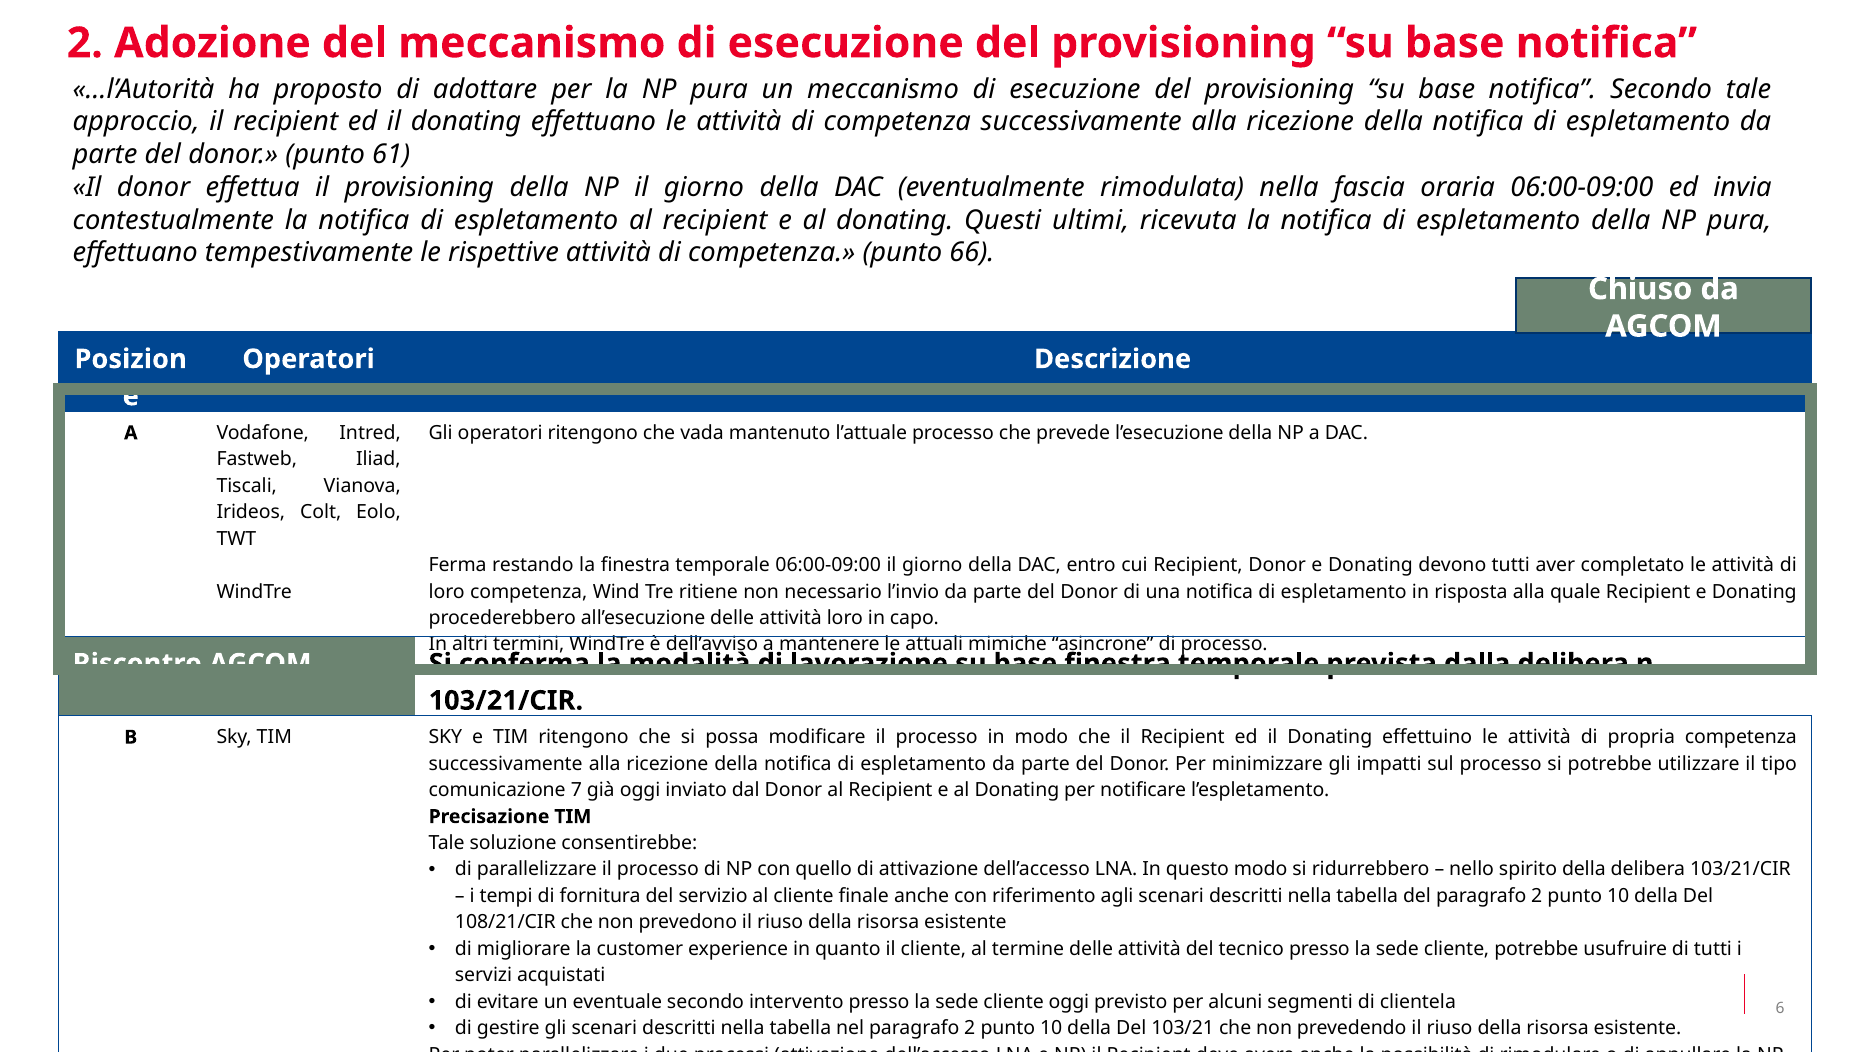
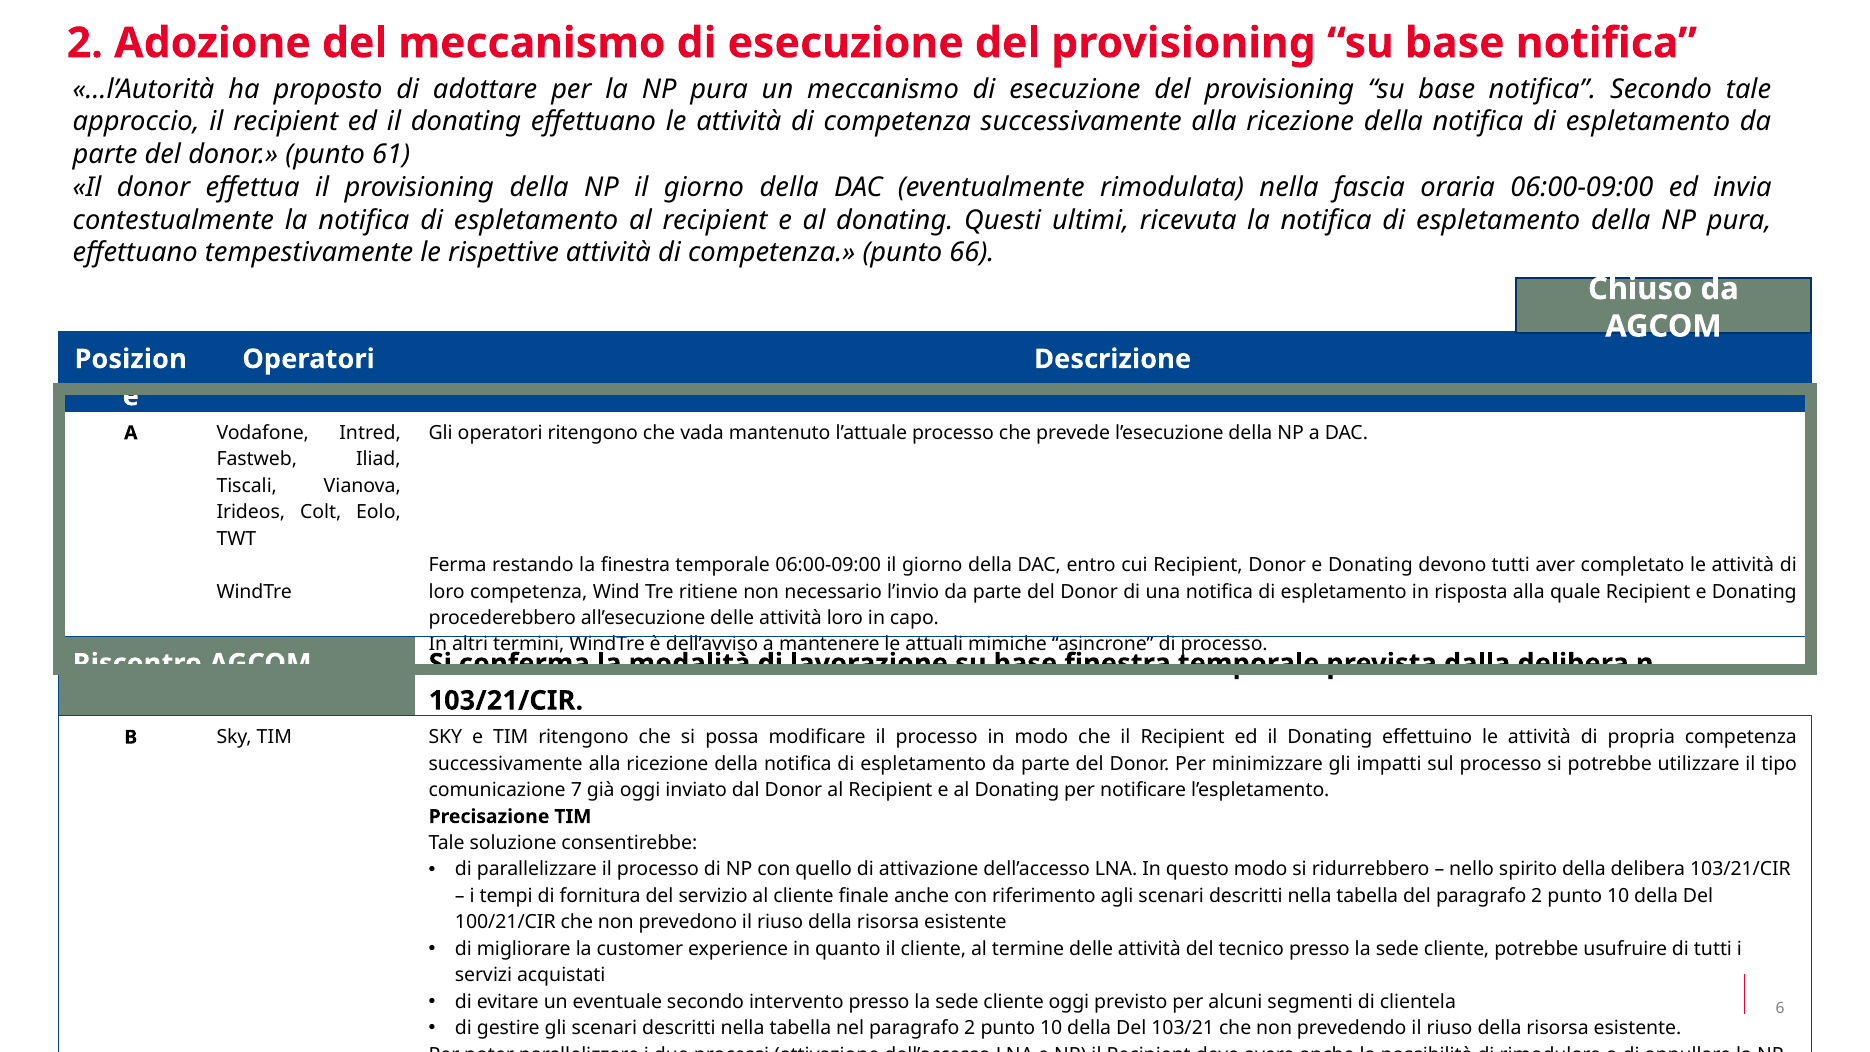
108/21/CIR: 108/21/CIR -> 100/21/CIR
